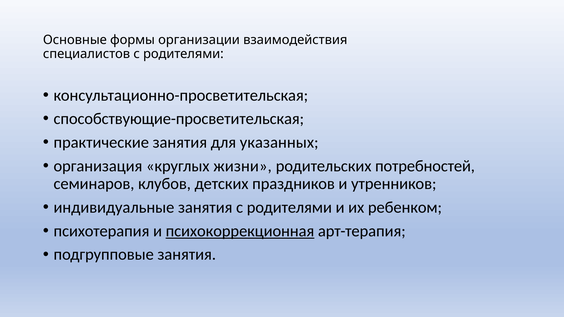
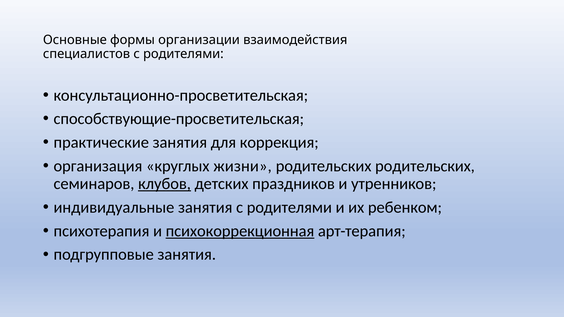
указанных: указанных -> коррекция
родительских потребностей: потребностей -> родительских
клубов underline: none -> present
